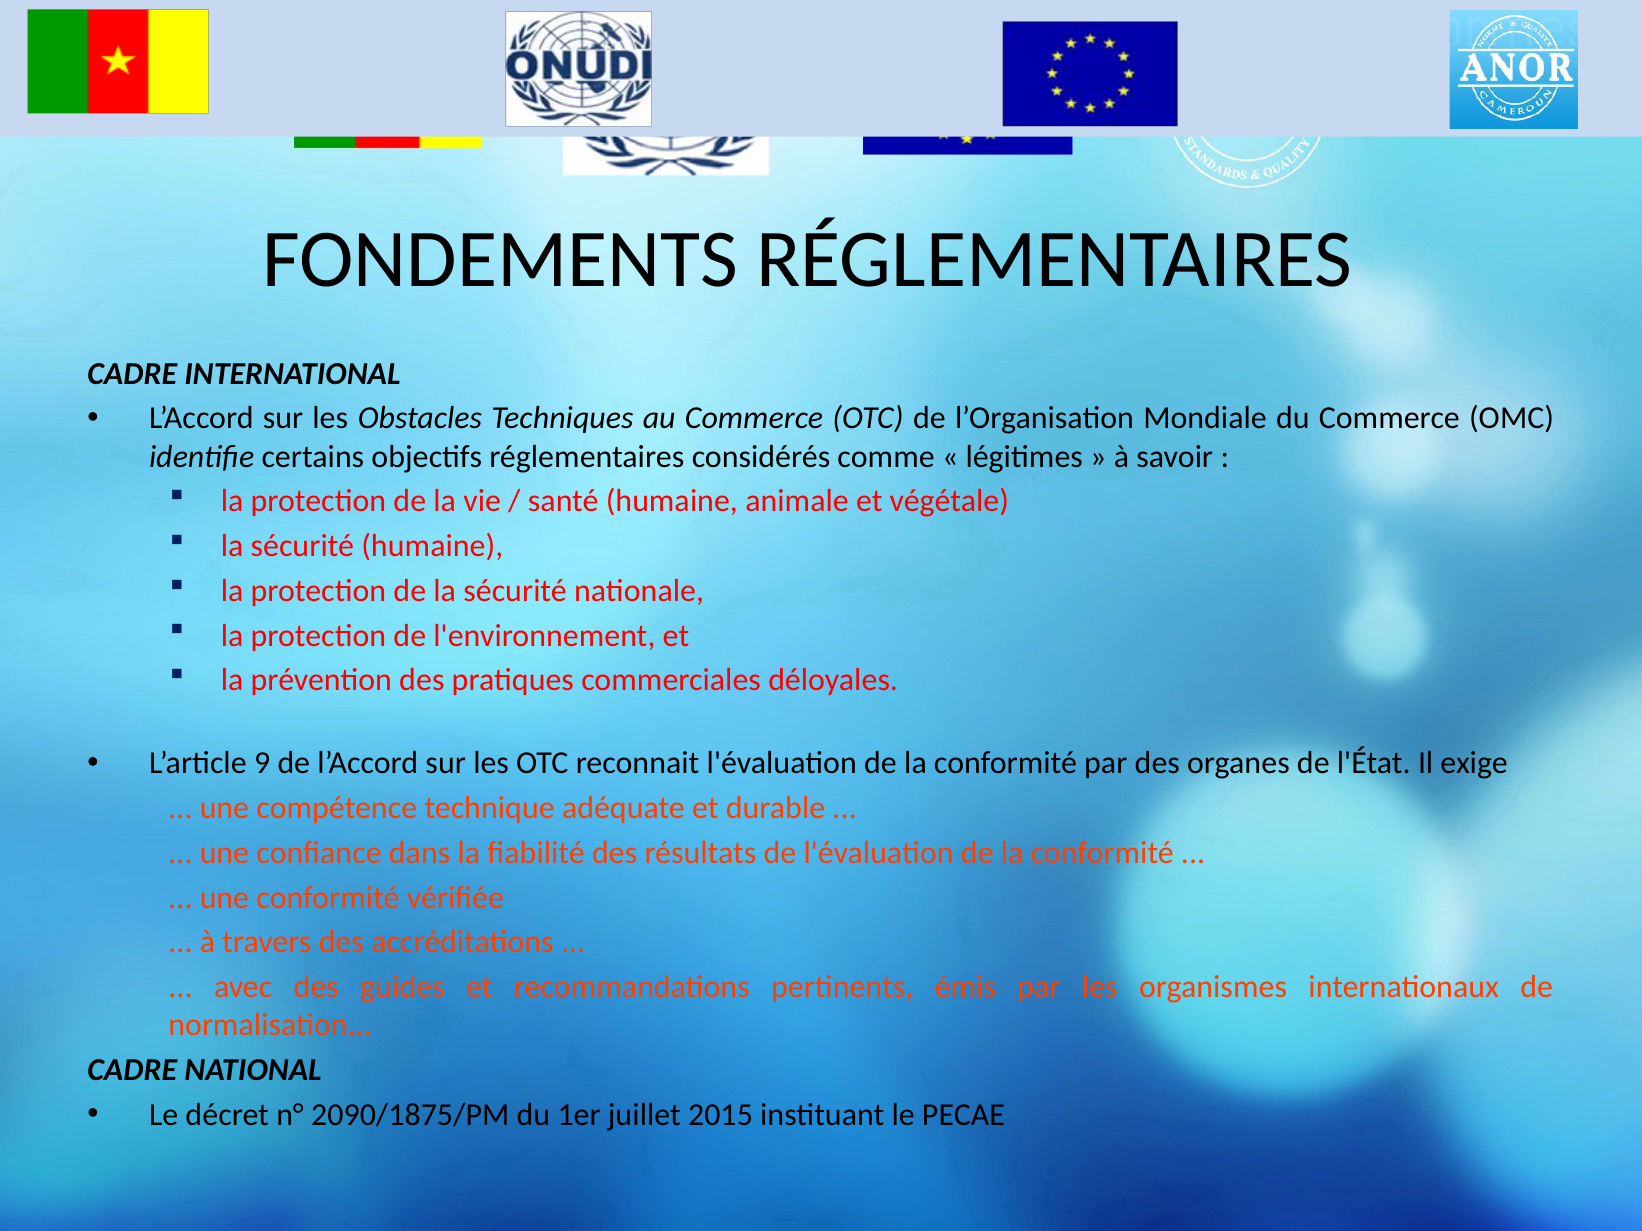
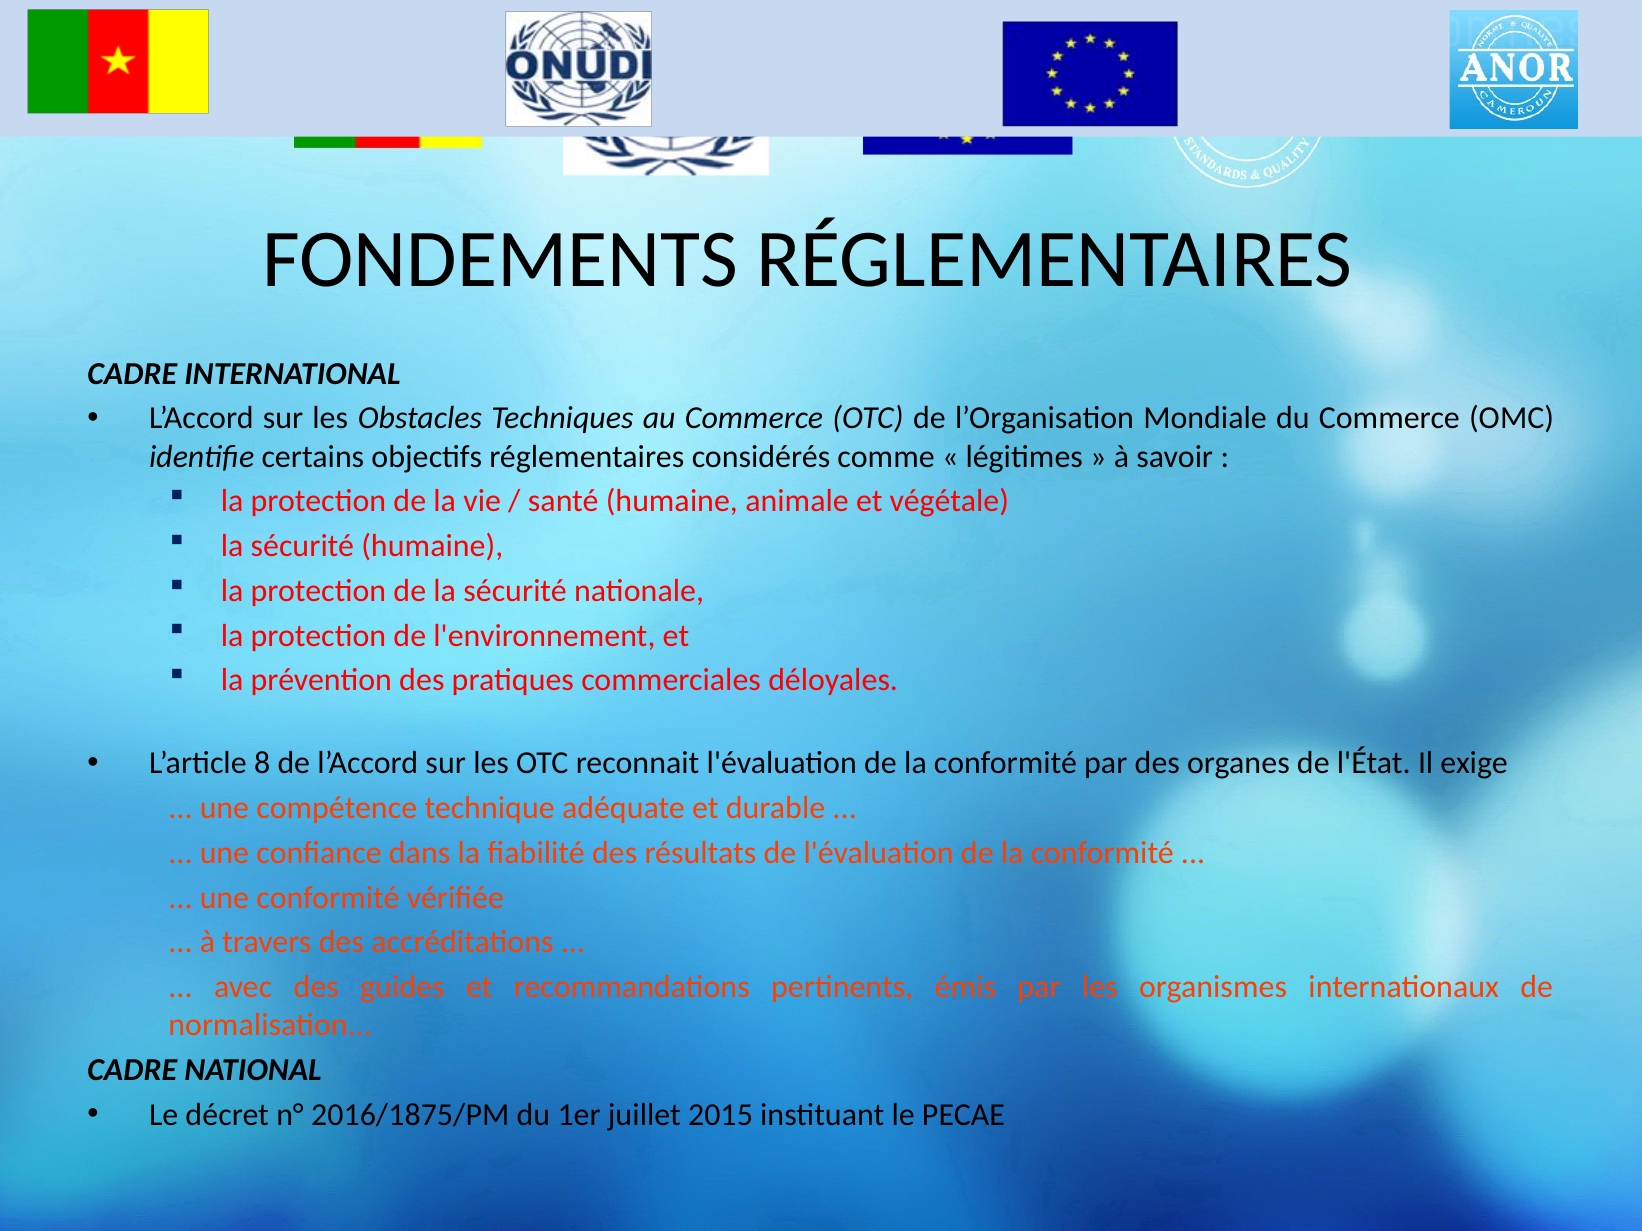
9: 9 -> 8
2090/1875/PM: 2090/1875/PM -> 2016/1875/PM
